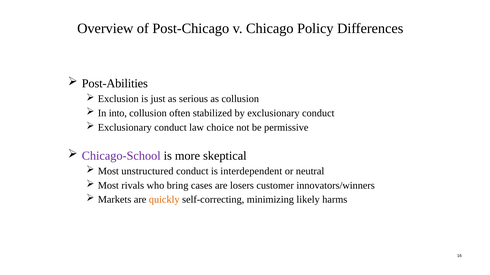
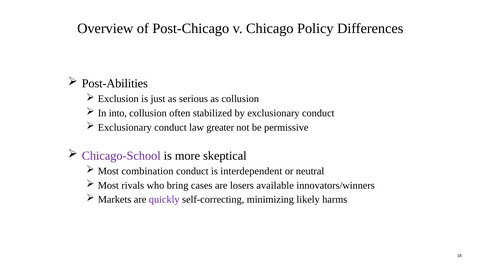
choice: choice -> greater
unstructured: unstructured -> combination
customer: customer -> available
quickly colour: orange -> purple
